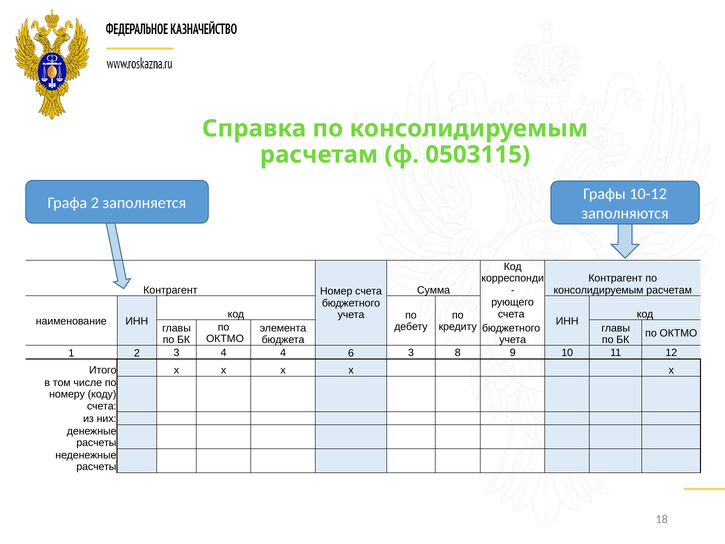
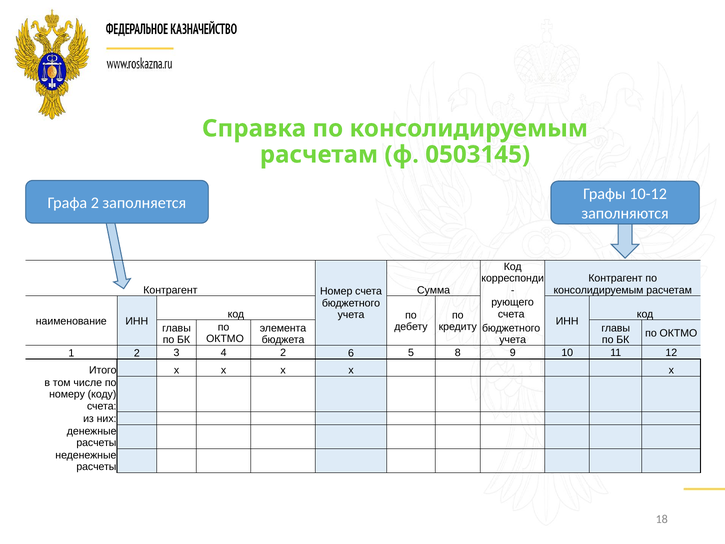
0503115: 0503115 -> 0503145
4 4: 4 -> 2
6 3: 3 -> 5
